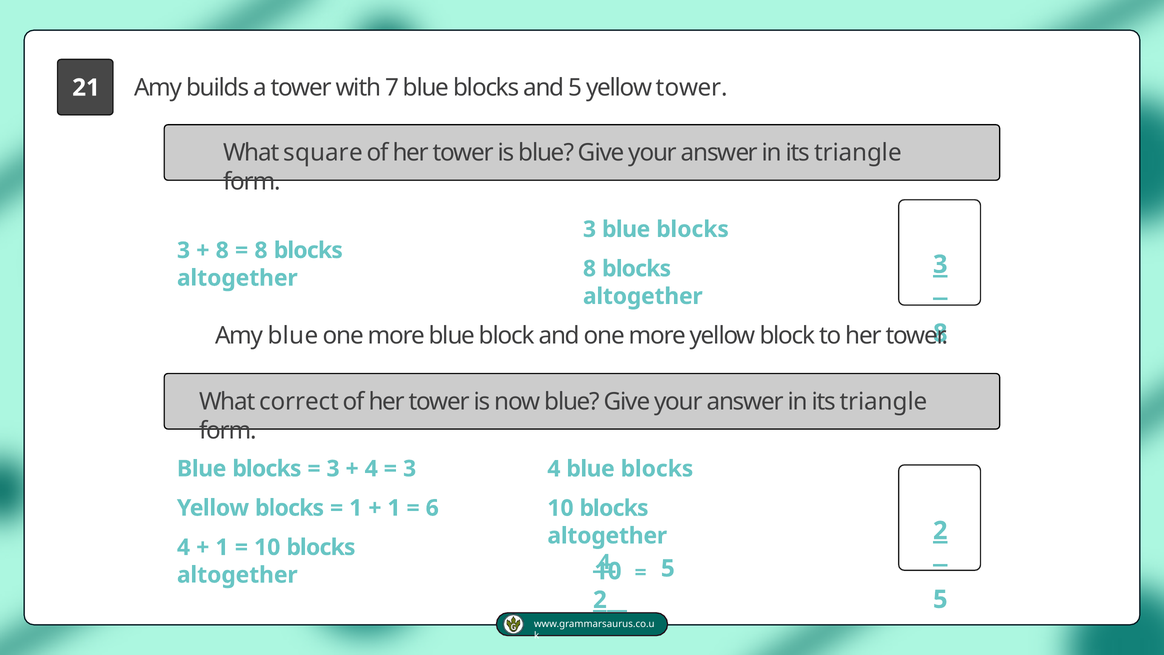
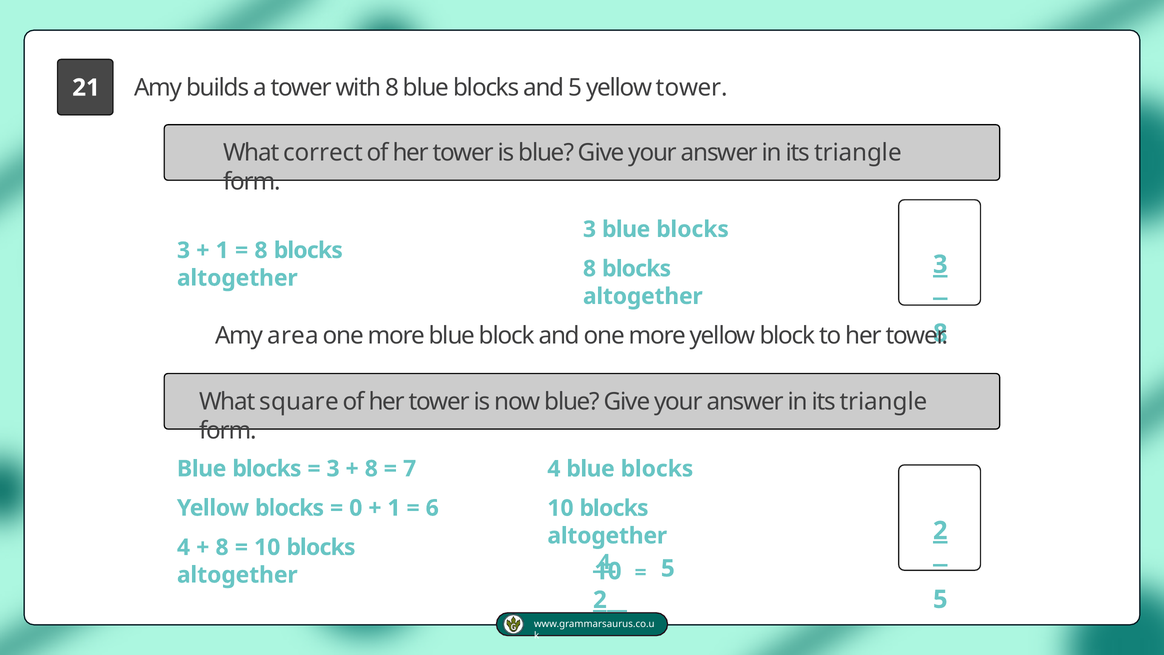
with 7: 7 -> 8
square: square -> correct
8 at (222, 250): 8 -> 1
Amy blue: blue -> area
correct: correct -> square
4 at (371, 469): 4 -> 8
3 at (410, 469): 3 -> 7
1 at (356, 508): 1 -> 0
1 at (222, 547): 1 -> 8
